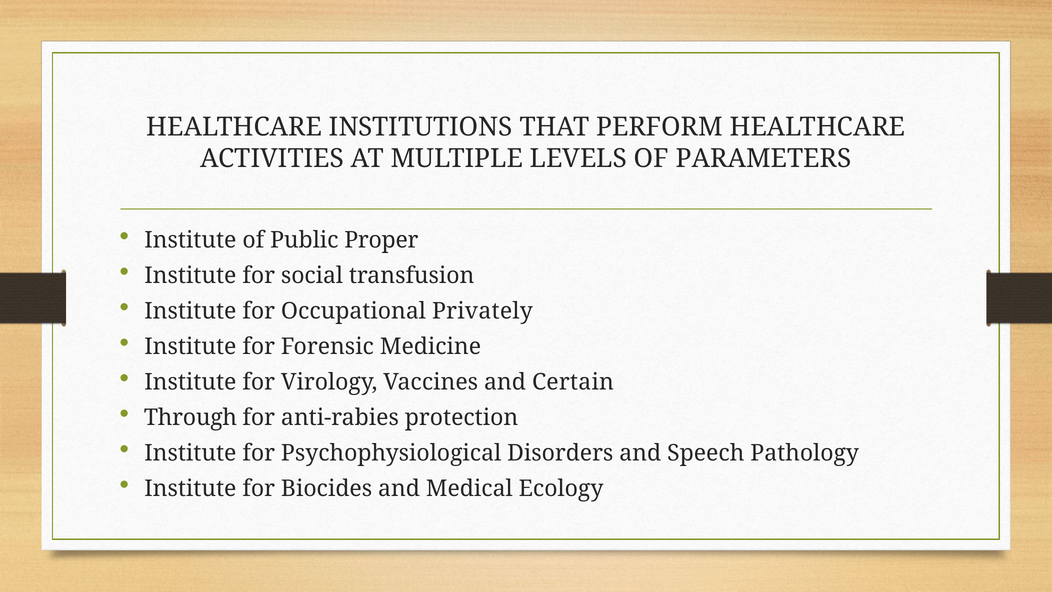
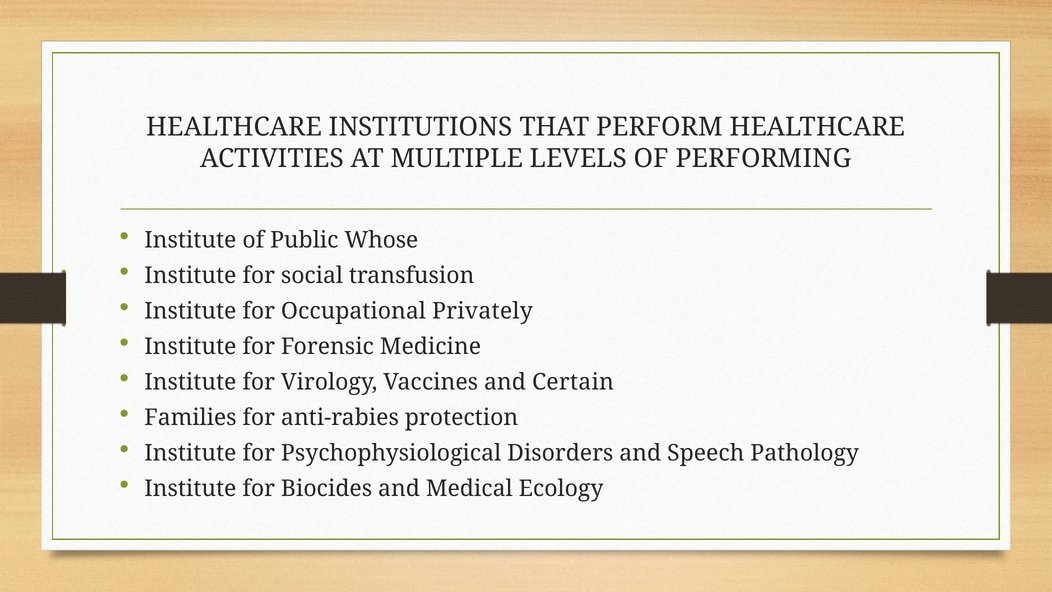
PARAMETERS: PARAMETERS -> PERFORMING
Proper: Proper -> Whose
Through: Through -> Families
